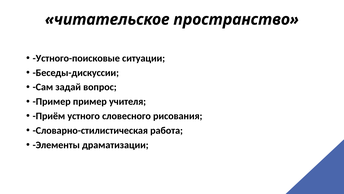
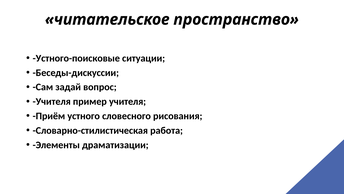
Пример at (52, 101): Пример -> Учителя
